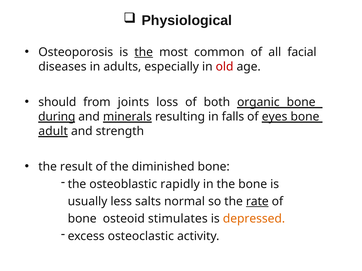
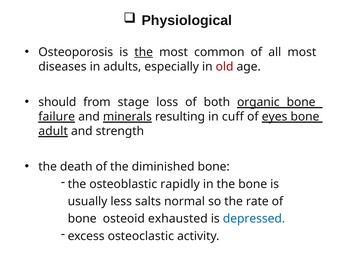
all facial: facial -> most
joints: joints -> stage
during: during -> failure
falls: falls -> cuff
result: result -> death
rate underline: present -> none
stimulates: stimulates -> exhausted
depressed colour: orange -> blue
